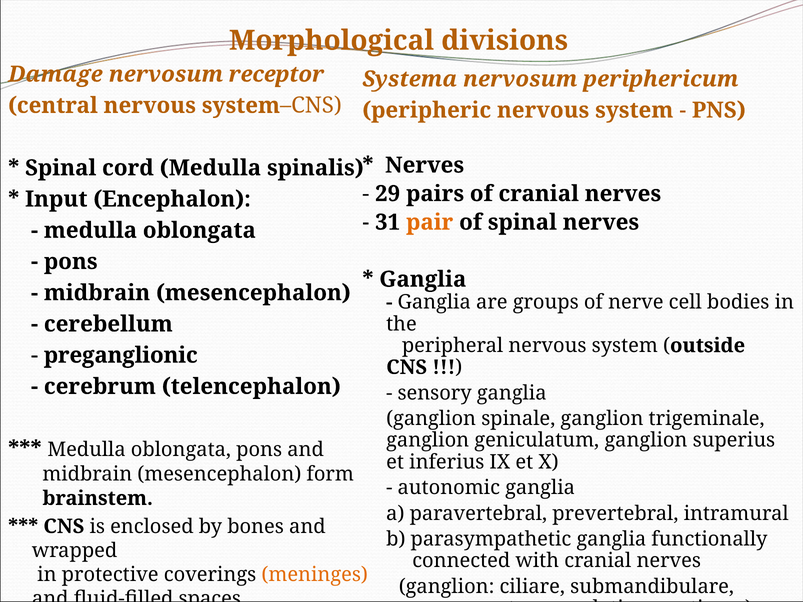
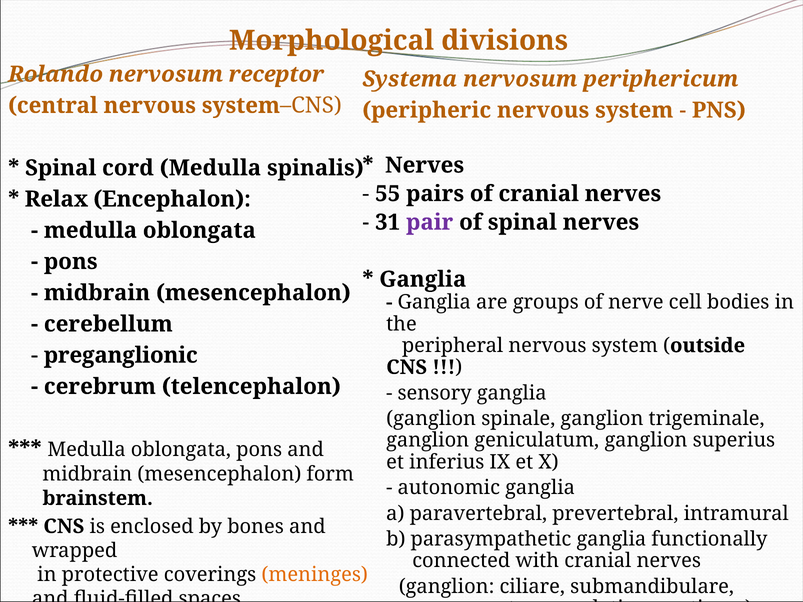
Damage: Damage -> Rolando
29: 29 -> 55
Input: Input -> Relax
pair colour: orange -> purple
